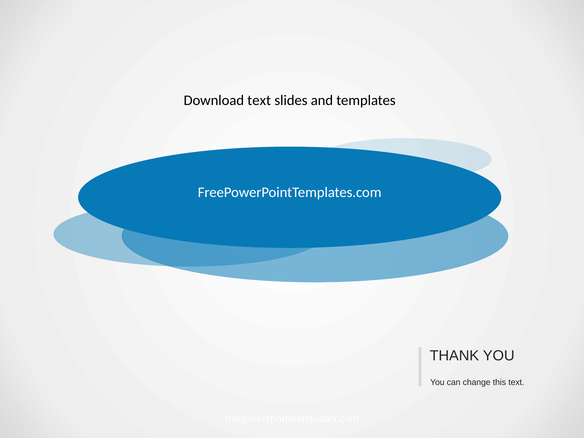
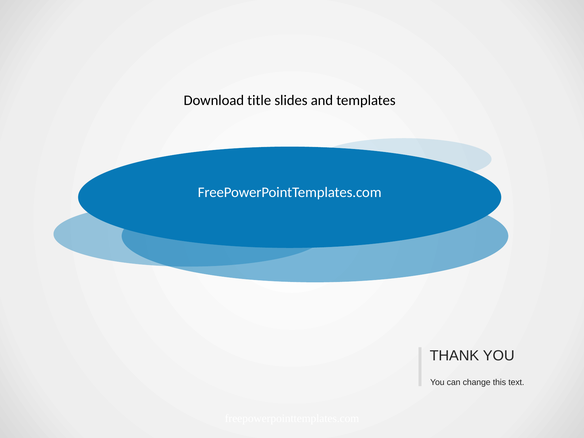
Download text: text -> title
